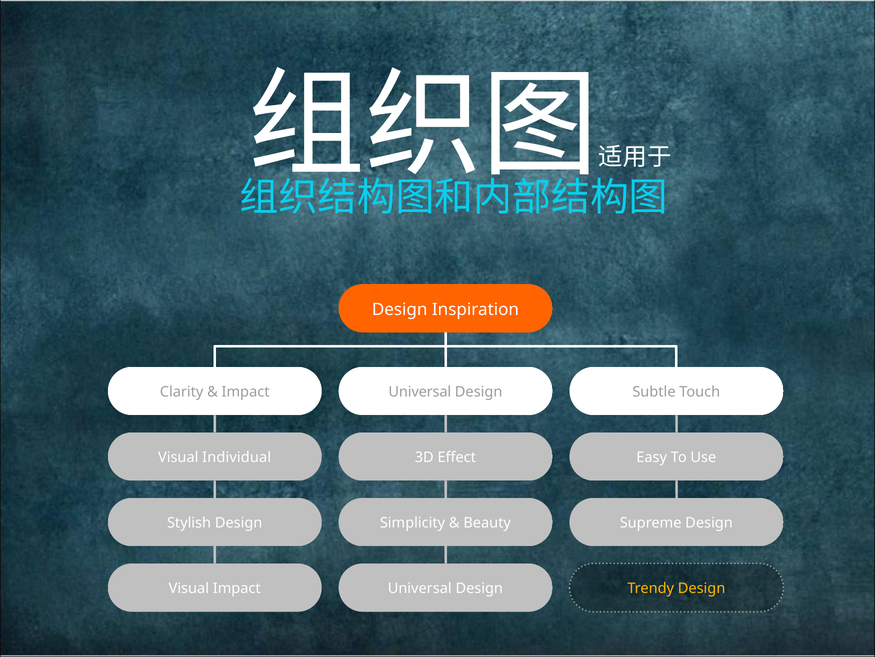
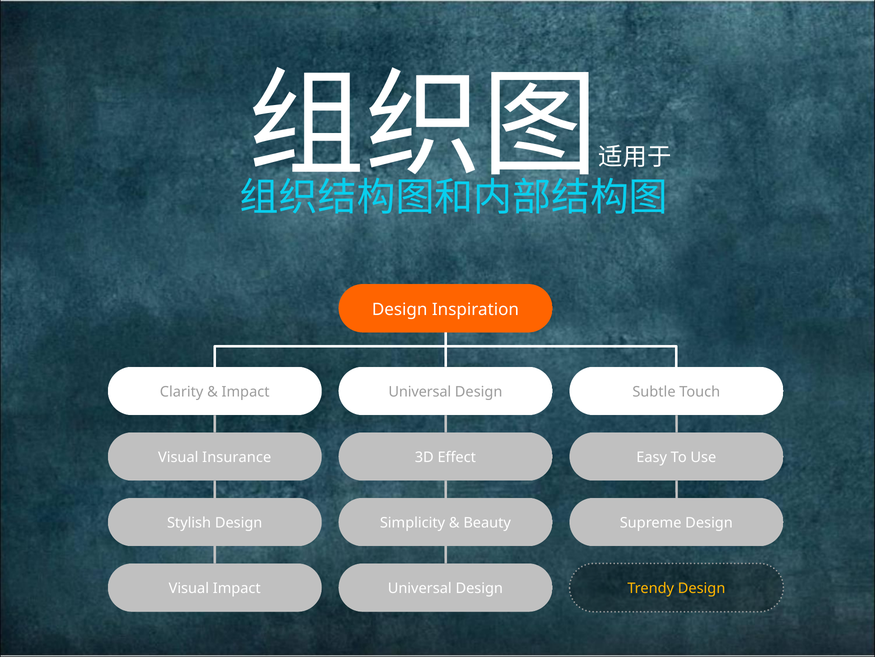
Individual: Individual -> Insurance
